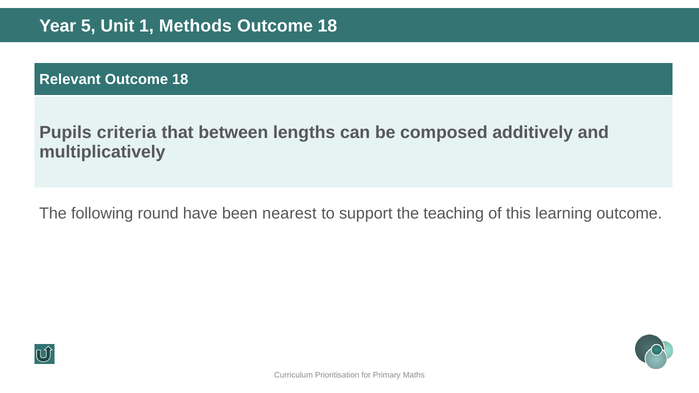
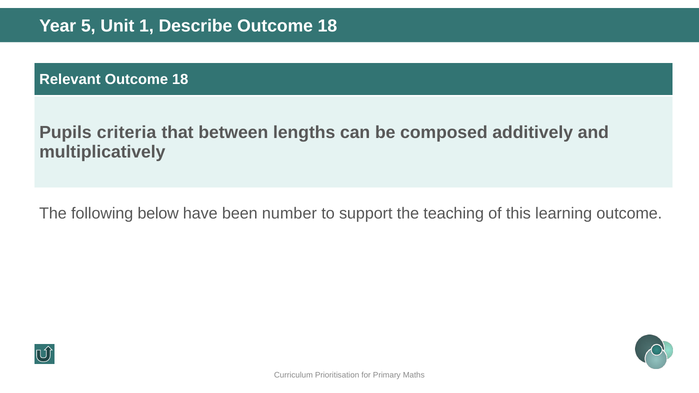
Methods: Methods -> Describe
round: round -> below
nearest: nearest -> number
